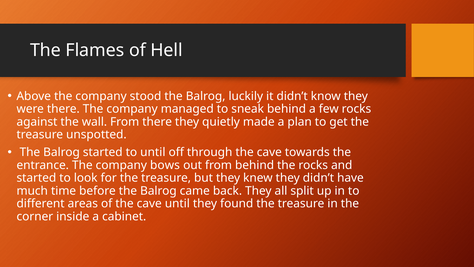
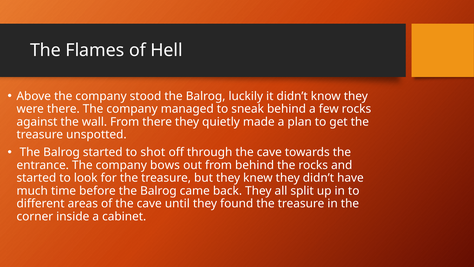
to until: until -> shot
